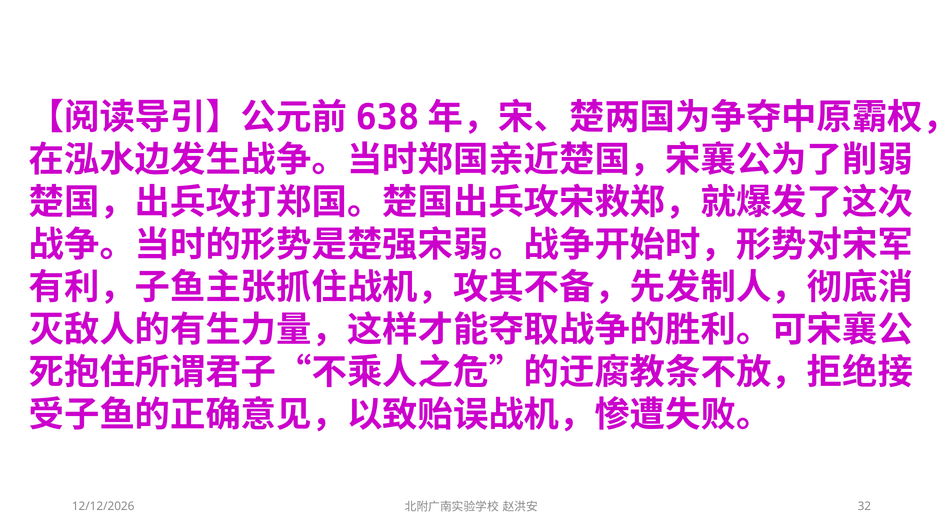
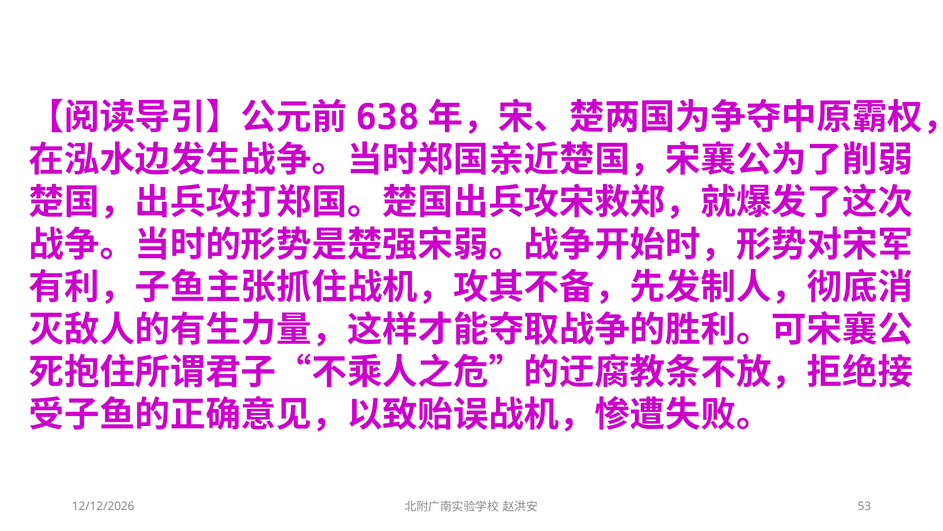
32: 32 -> 53
